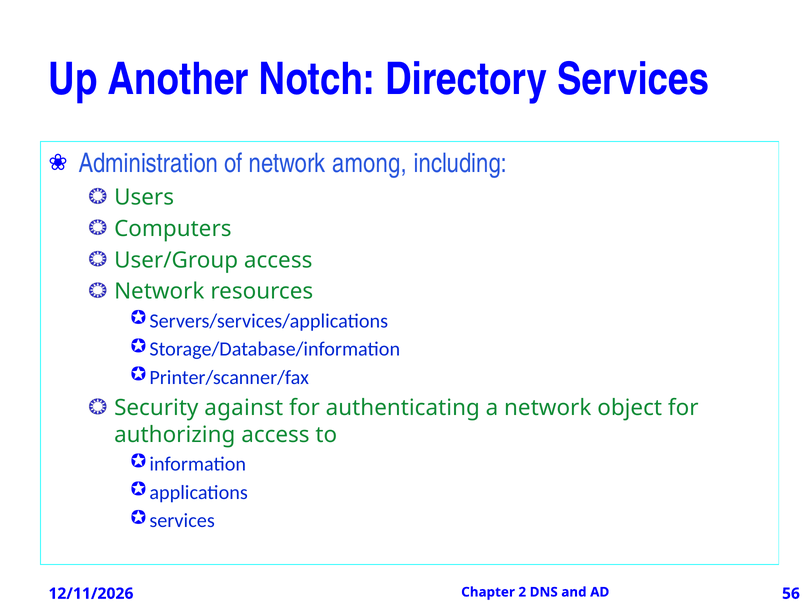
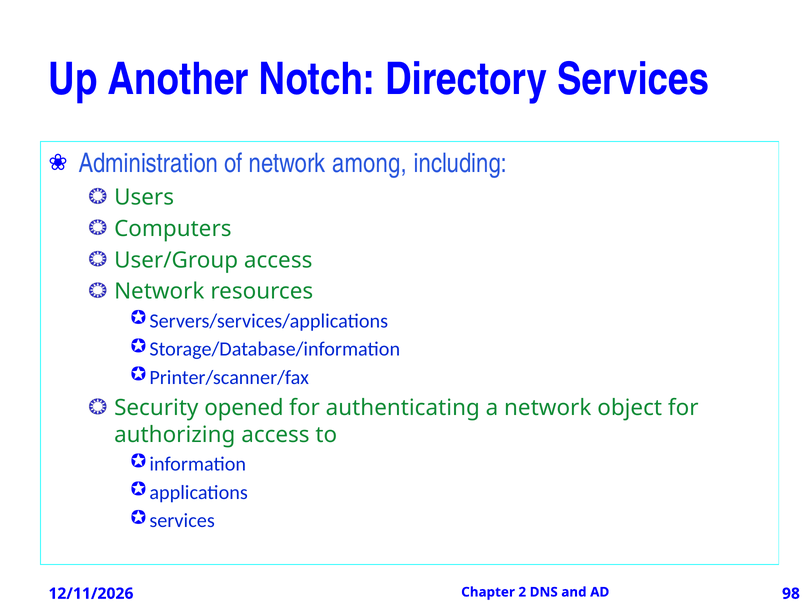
against: against -> opened
56: 56 -> 98
